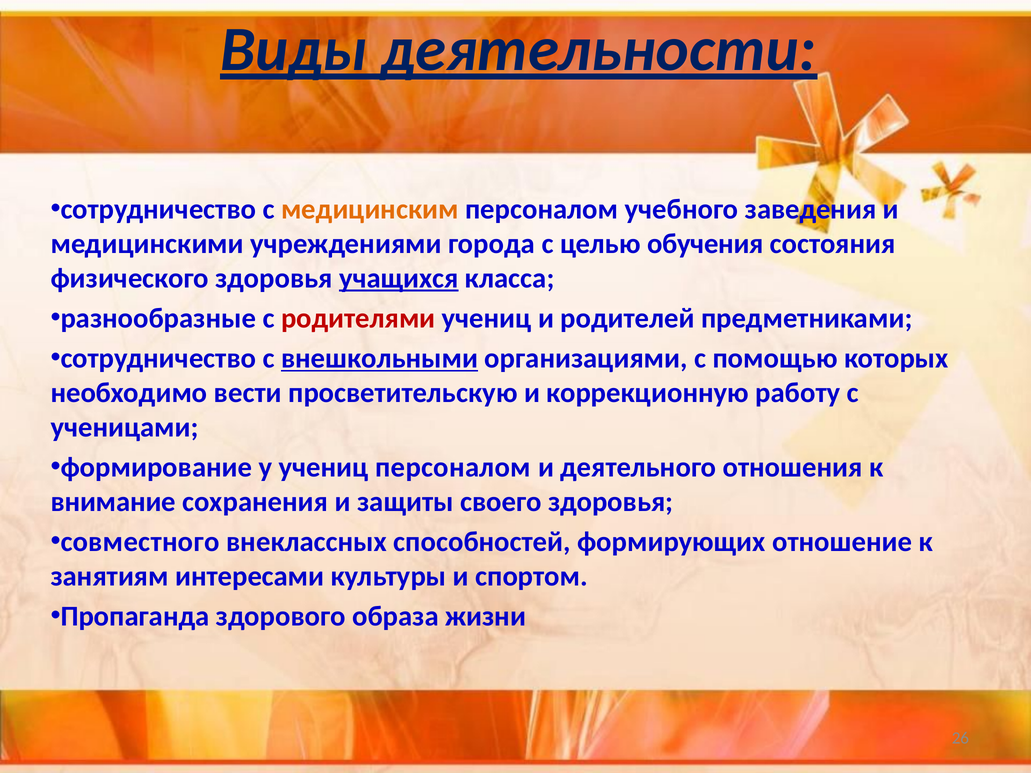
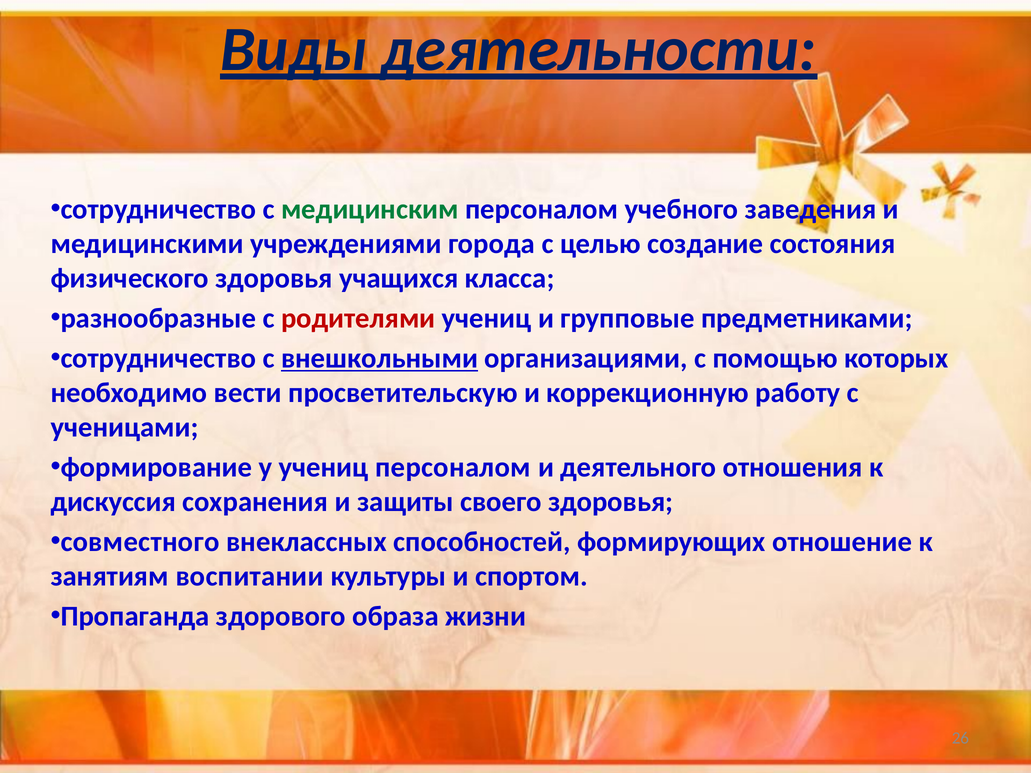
медицинским colour: orange -> green
обучения: обучения -> создание
учащихся underline: present -> none
родителей: родителей -> групповые
внимание: внимание -> дискуссия
интересами: интересами -> воспитании
